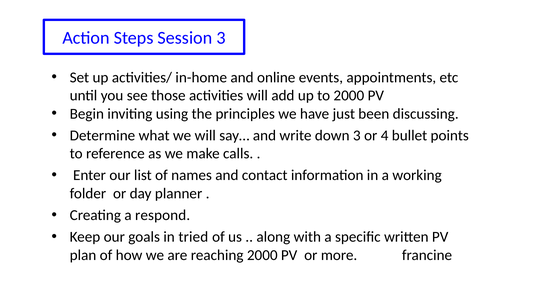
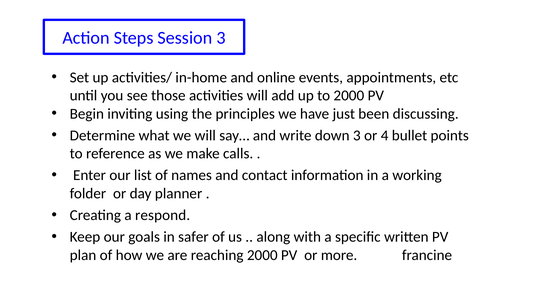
tried: tried -> safer
